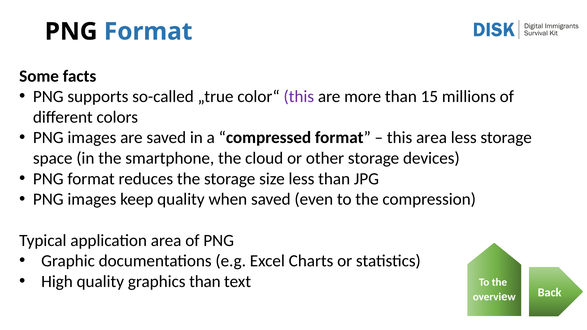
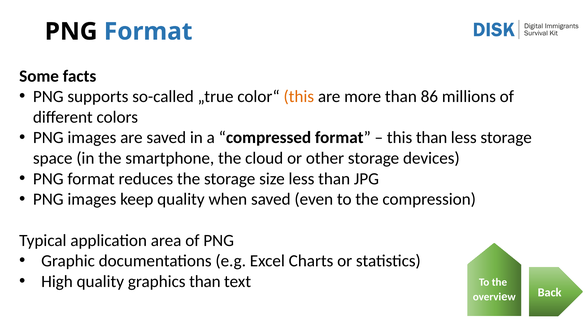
this at (299, 97) colour: purple -> orange
15: 15 -> 86
this area: area -> than
